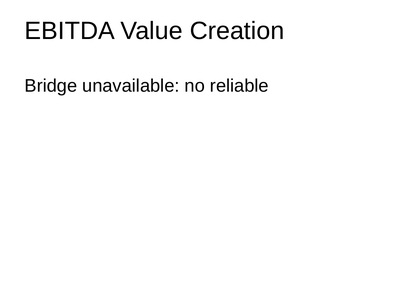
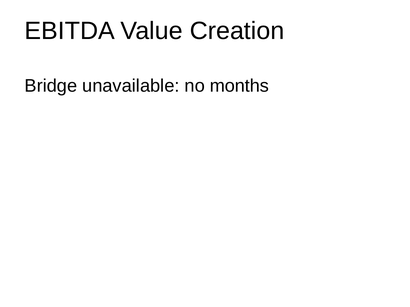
reliable: reliable -> months
